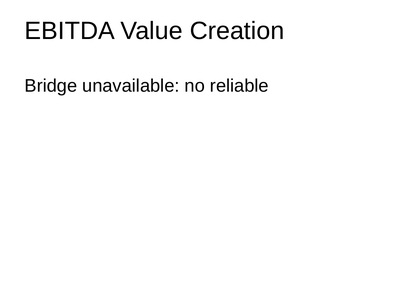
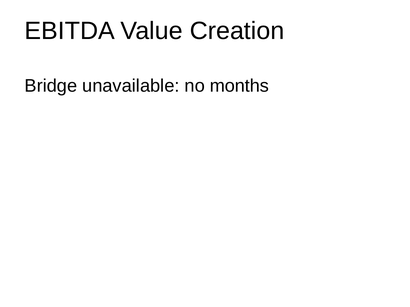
reliable: reliable -> months
